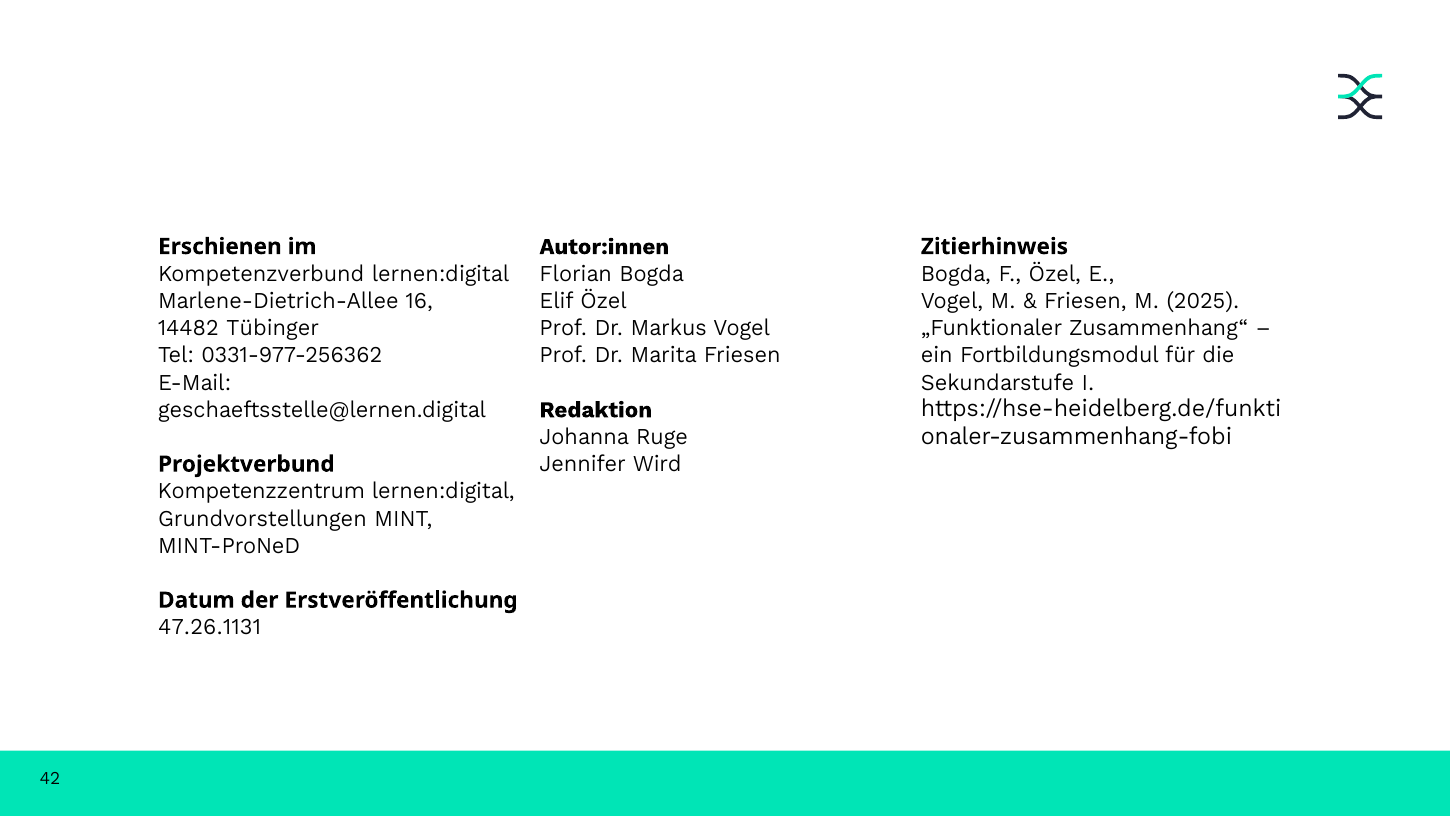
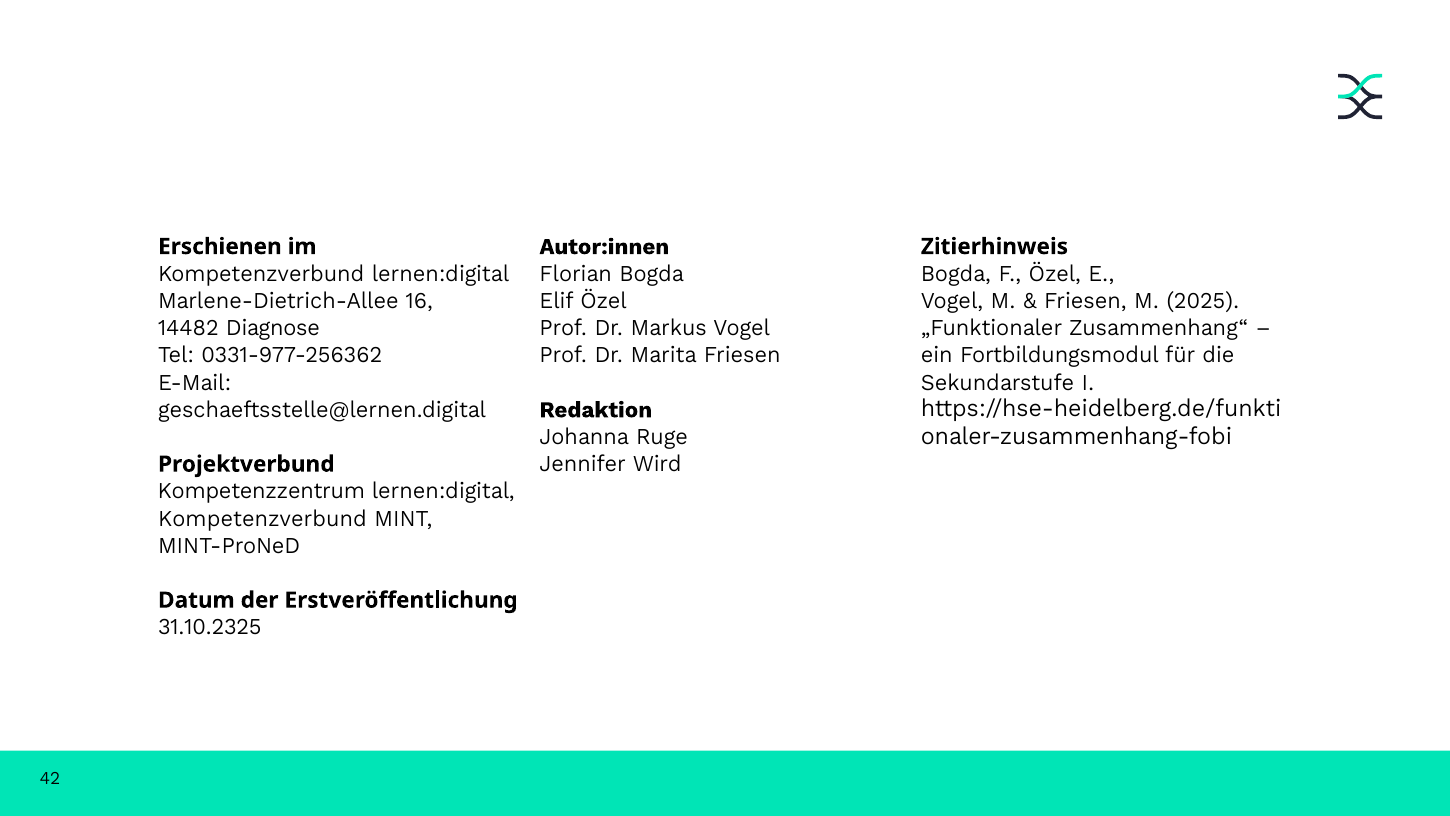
Tübinger: Tübinger -> Diagnose
Grundvorstellungen at (262, 518): Grundvorstellungen -> Kompetenzverbund
47.26.1131: 47.26.1131 -> 31.10.2325
